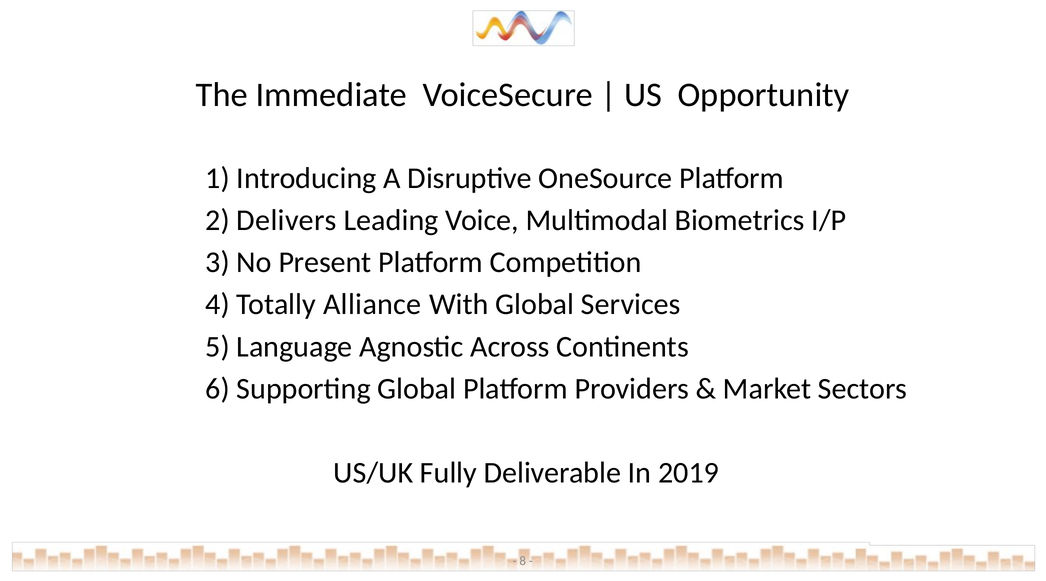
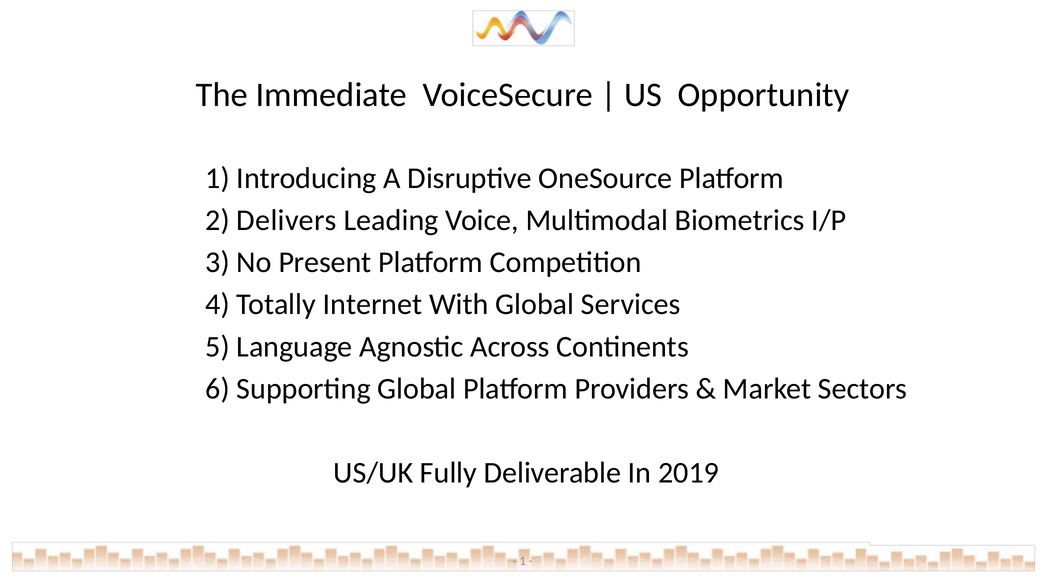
Alliance: Alliance -> Internet
8 at (523, 561): 8 -> 1
